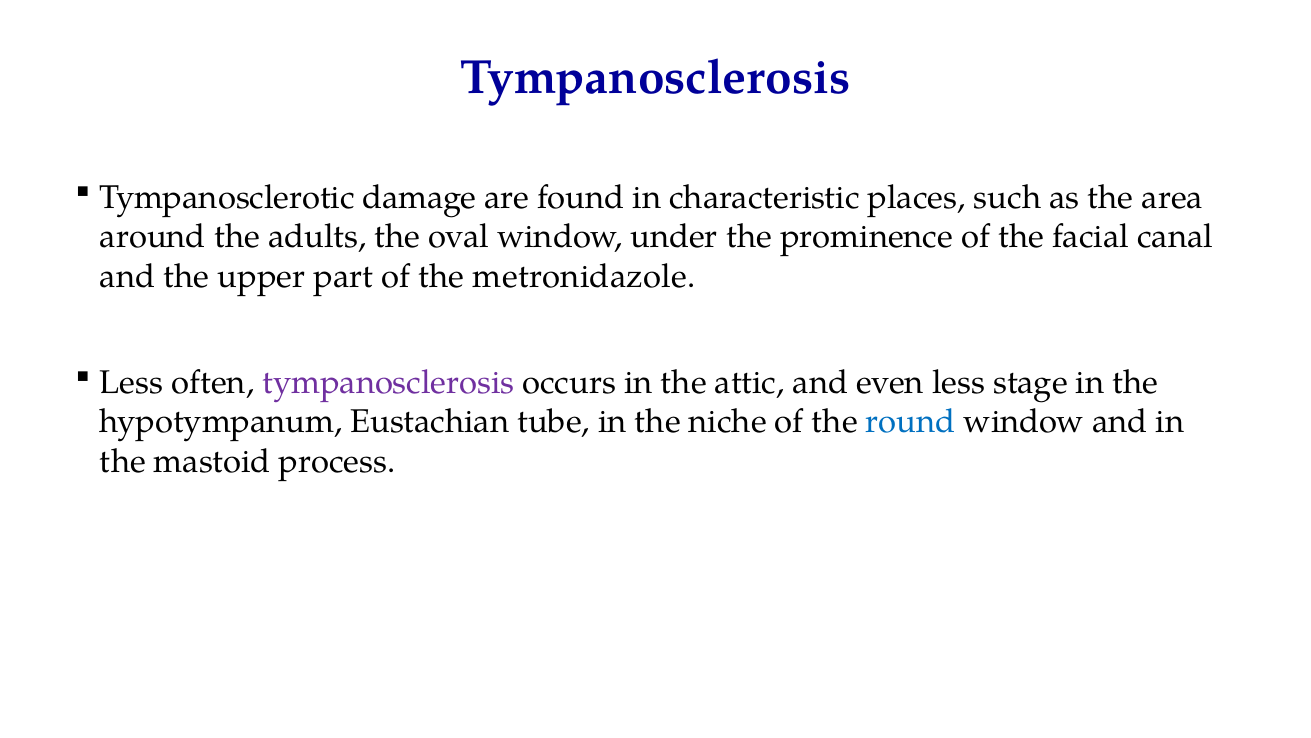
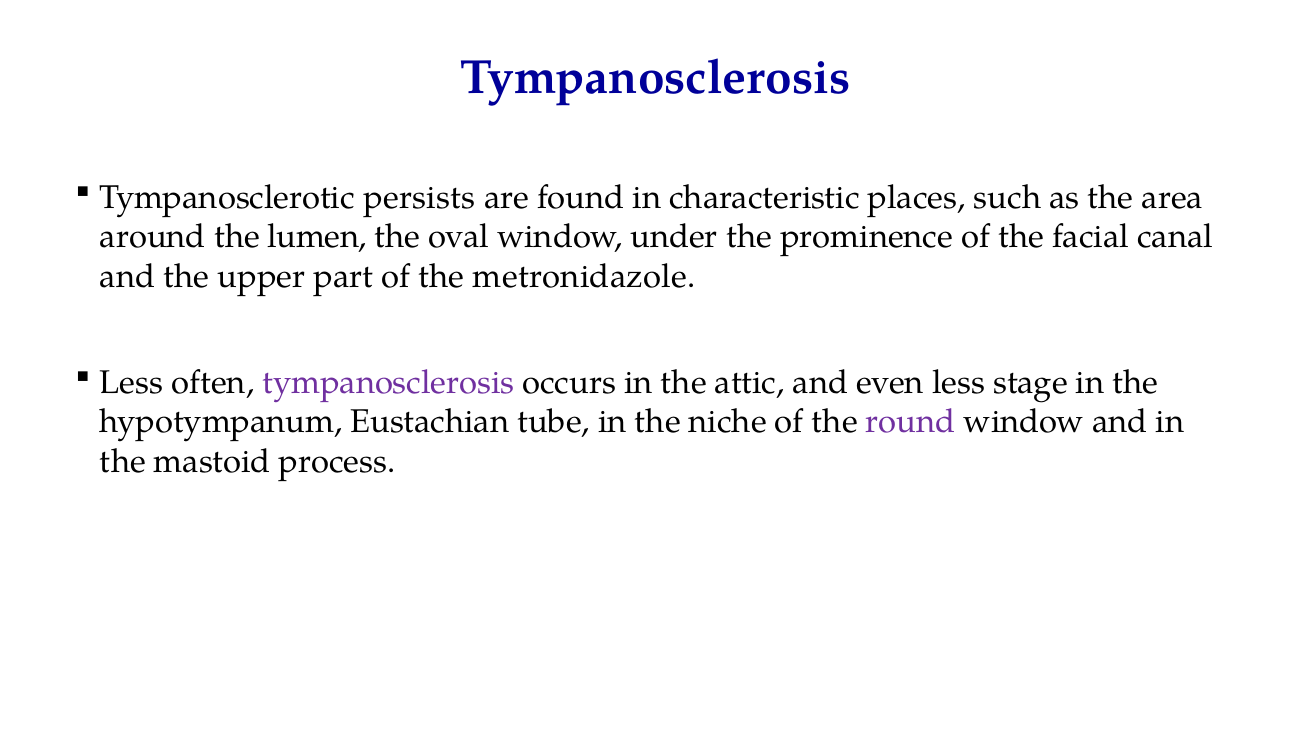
damage: damage -> persists
adults: adults -> lumen
round colour: blue -> purple
